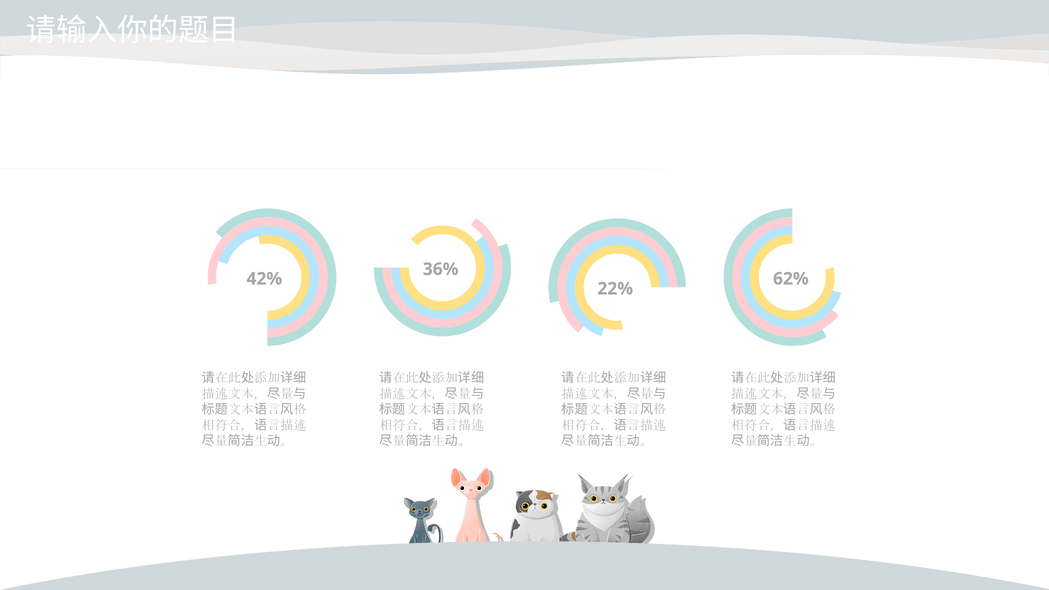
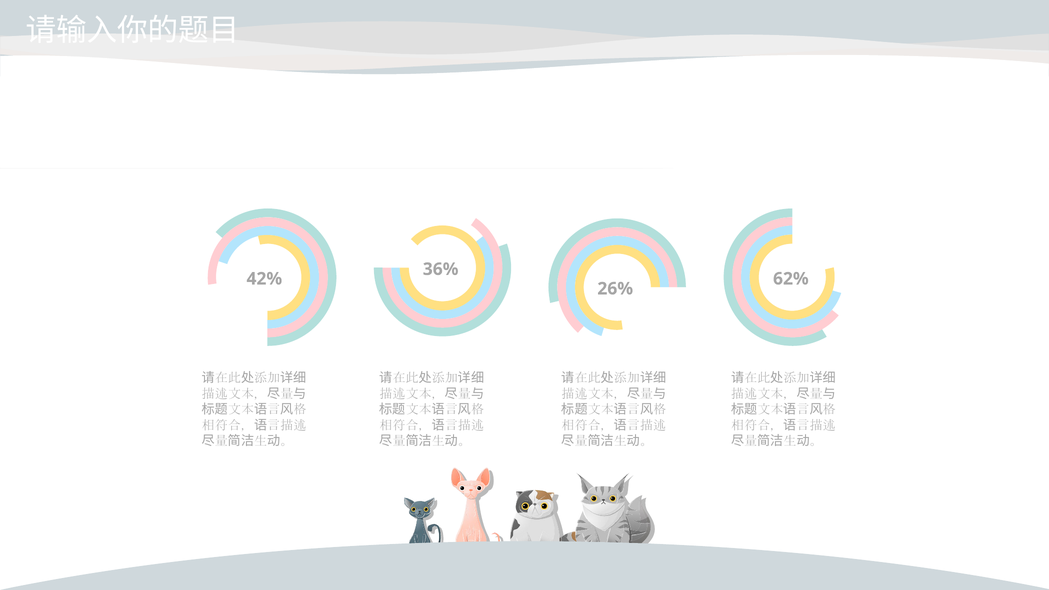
22%: 22% -> 26%
